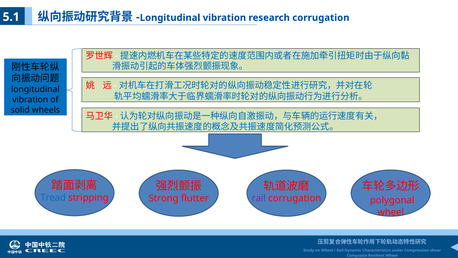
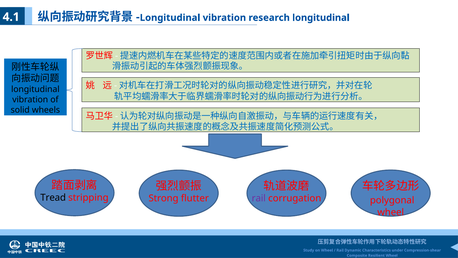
5.1: 5.1 -> 4.1
research corrugation: corrugation -> longitudinal
Tread colour: blue -> black
